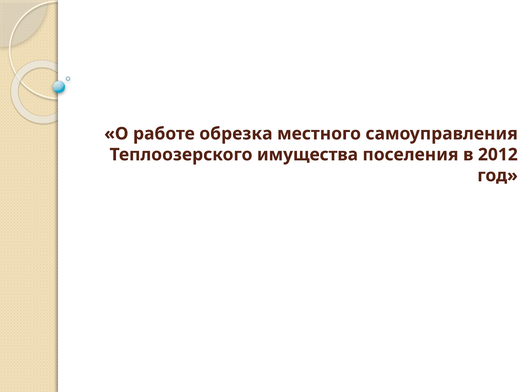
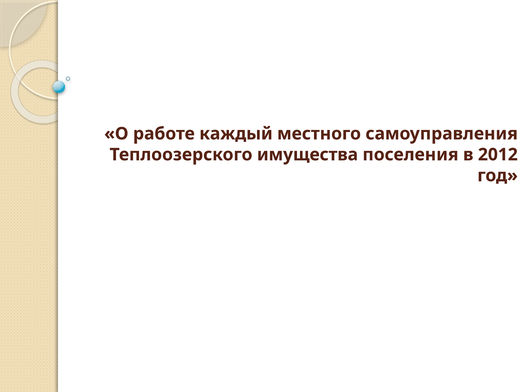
обрезка: обрезка -> каждый
